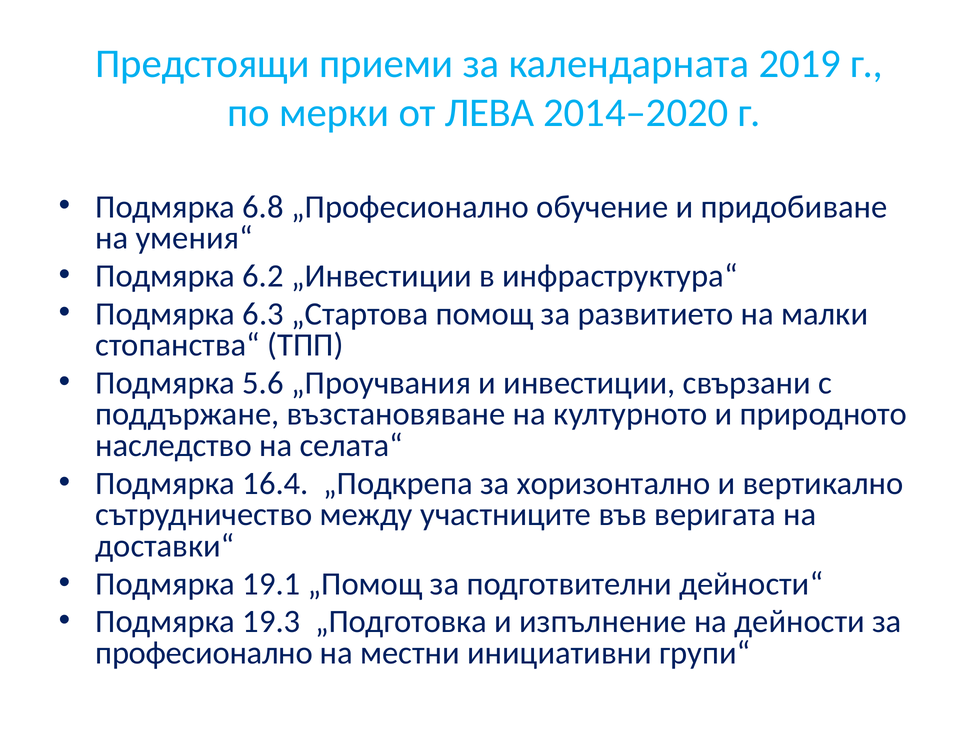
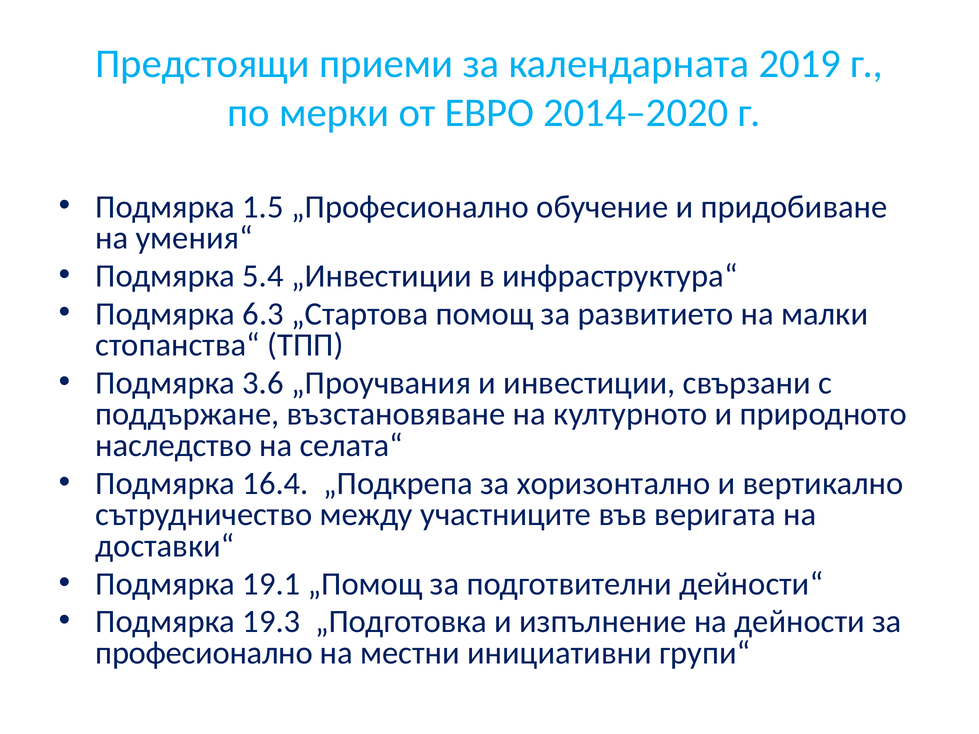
ЛЕВА: ЛЕВА -> ЕВРО
6.8: 6.8 -> 1.5
6.2: 6.2 -> 5.4
5.6: 5.6 -> 3.6
